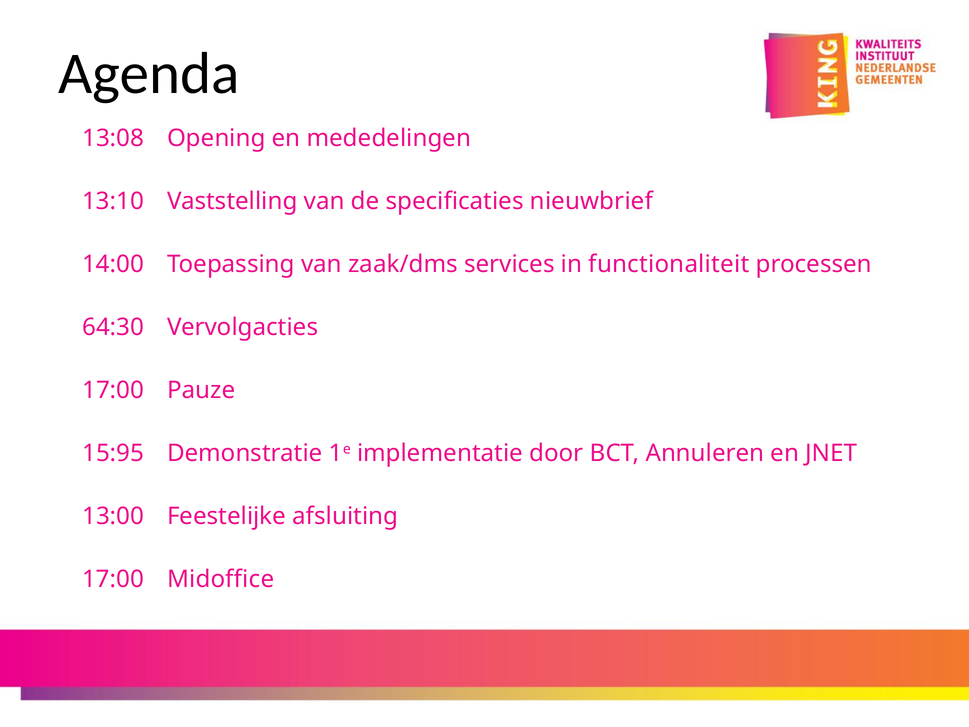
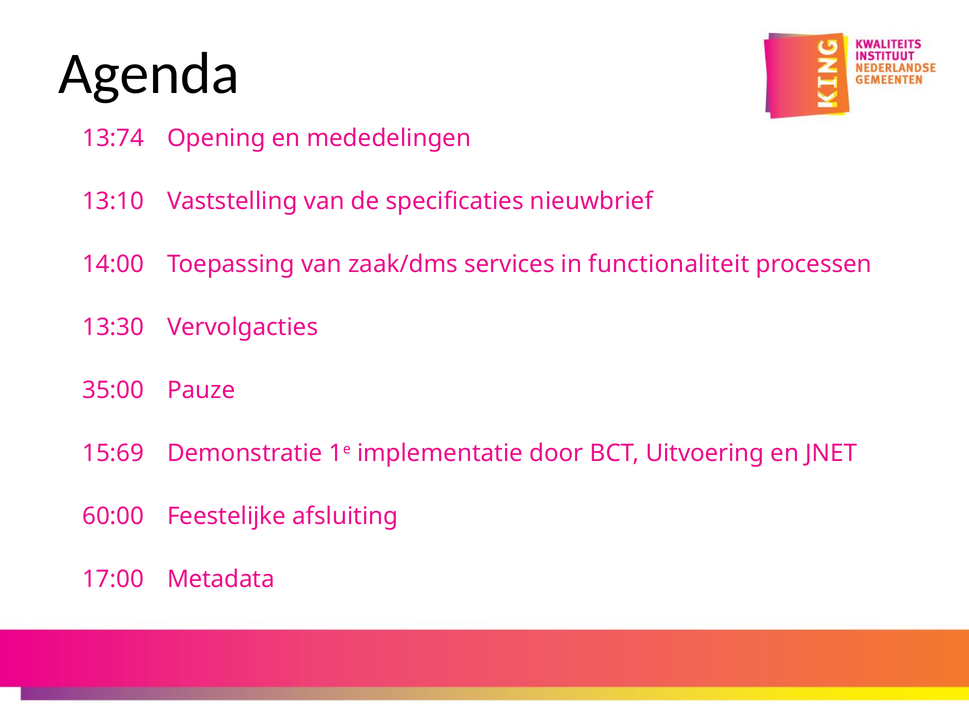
13:08: 13:08 -> 13:74
64:30: 64:30 -> 13:30
17:00 at (113, 390): 17:00 -> 35:00
15:95: 15:95 -> 15:69
Annuleren: Annuleren -> Uitvoering
13:00: 13:00 -> 60:00
Midoffice: Midoffice -> Metadata
